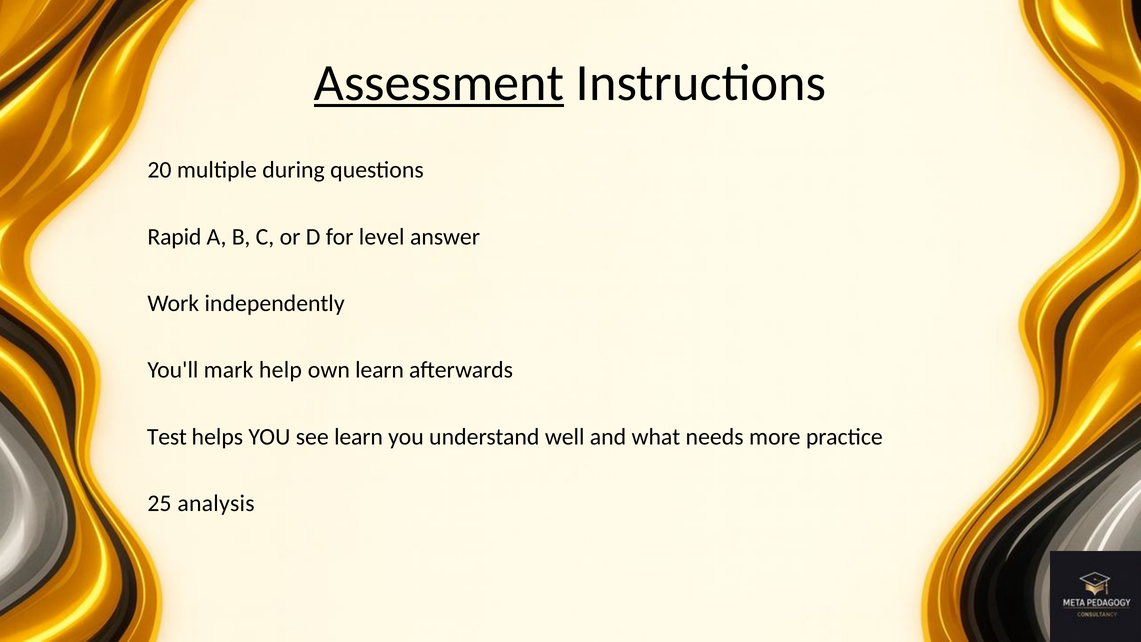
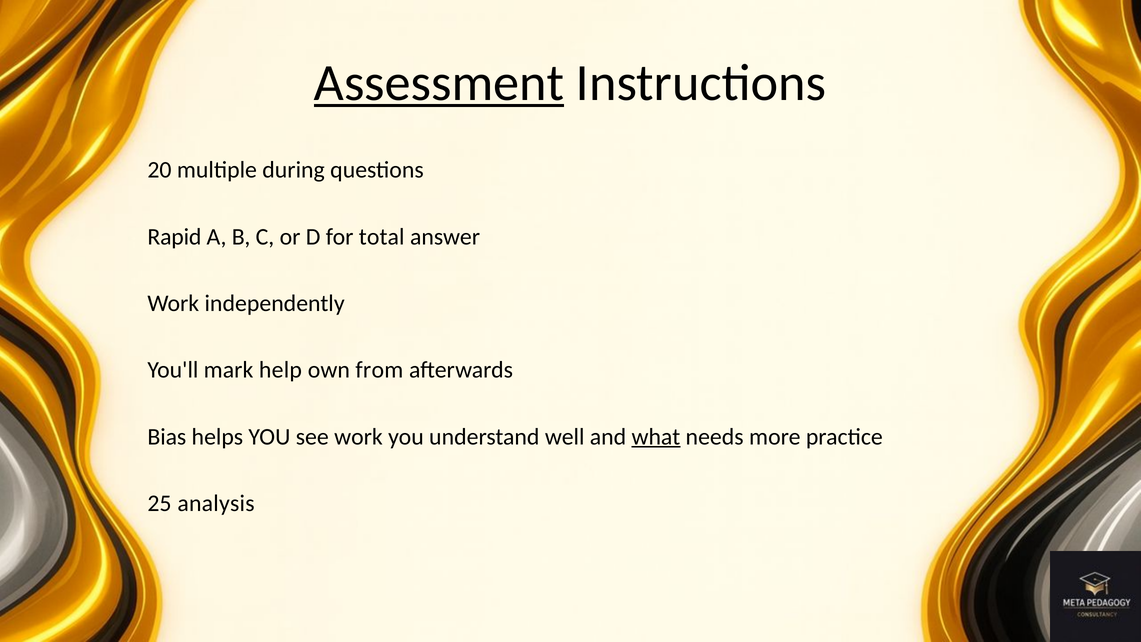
level: level -> total
own learn: learn -> from
Test: Test -> Bias
see learn: learn -> work
what underline: none -> present
